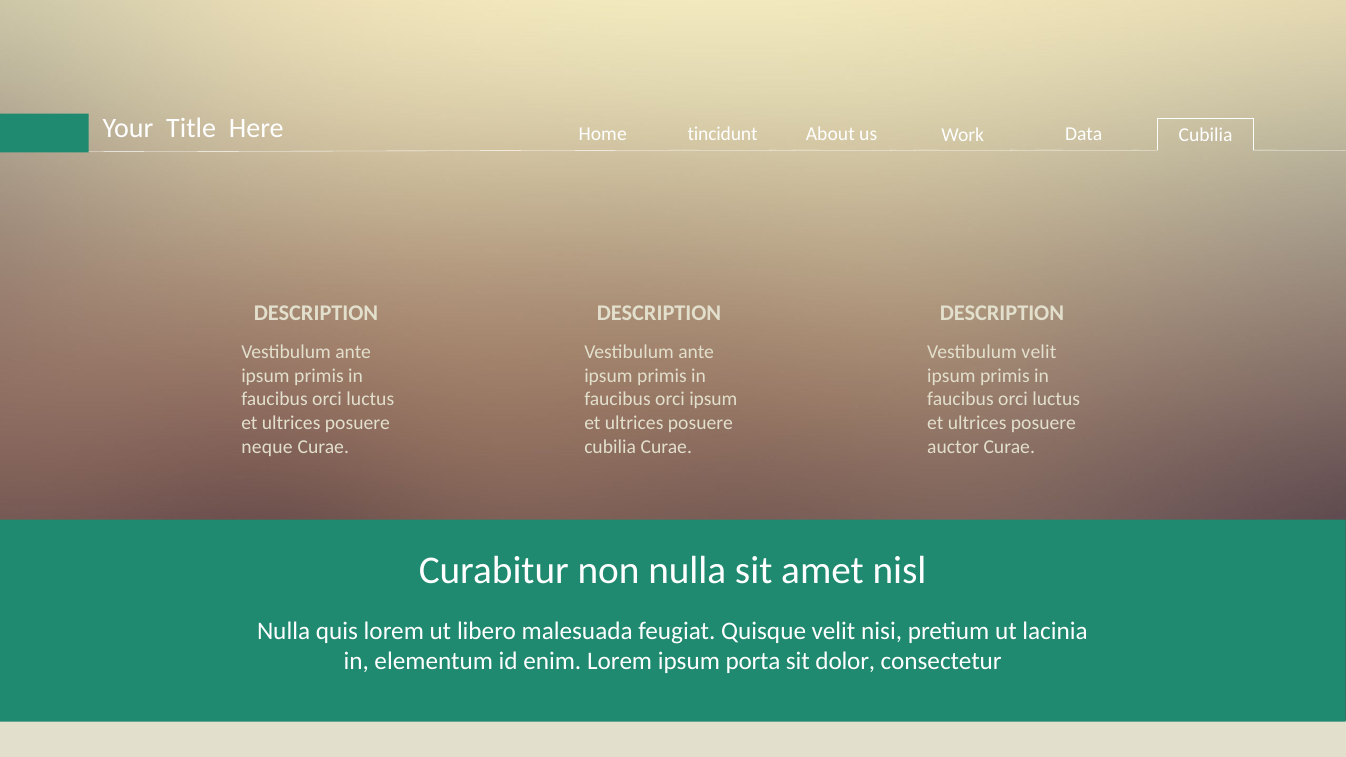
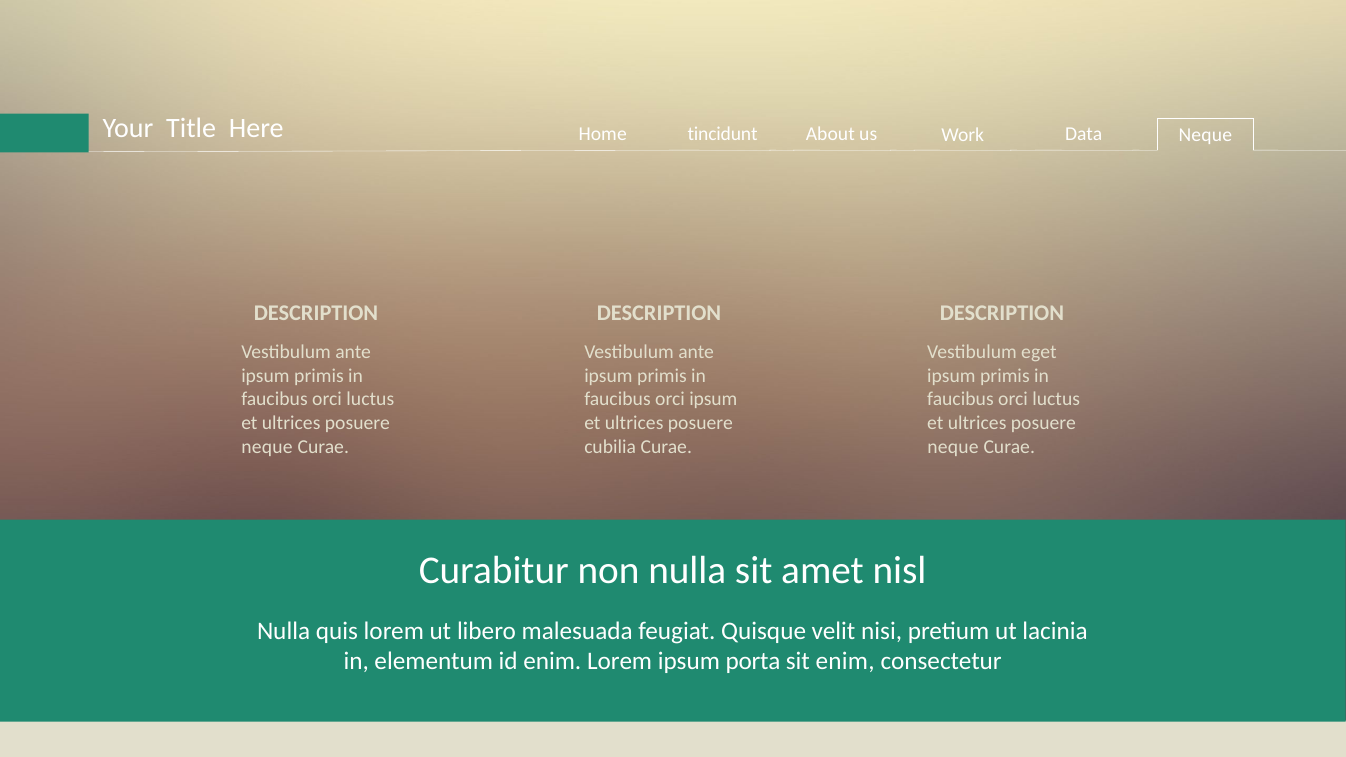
Data Cubilia: Cubilia -> Neque
Vestibulum velit: velit -> eget
auctor at (953, 447): auctor -> neque
sit dolor: dolor -> enim
